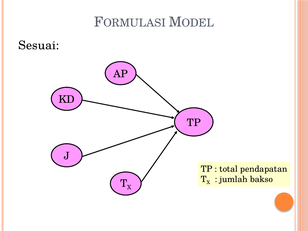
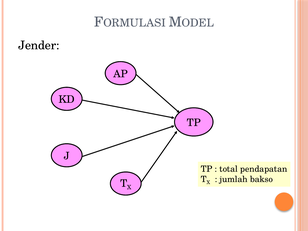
Sesuai: Sesuai -> Jender
